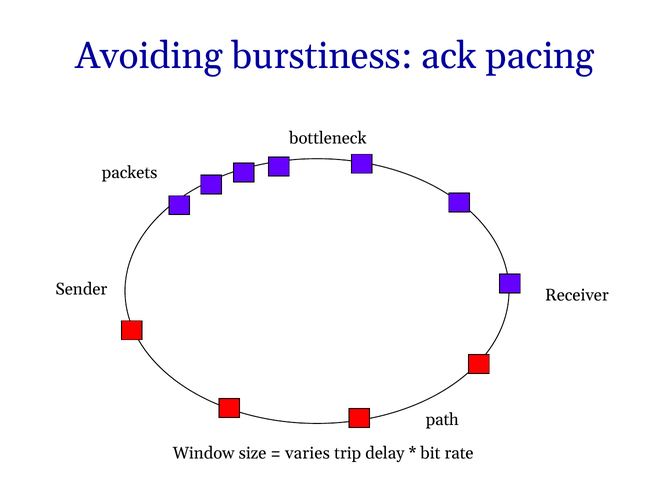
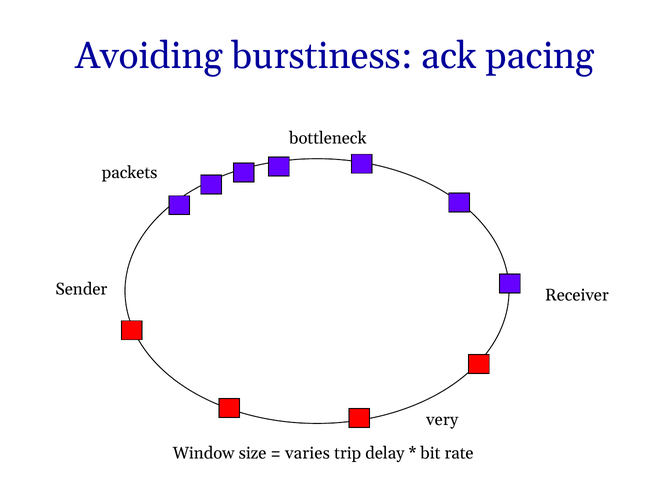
path: path -> very
